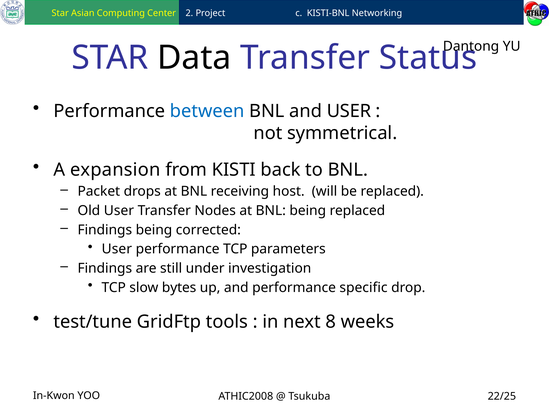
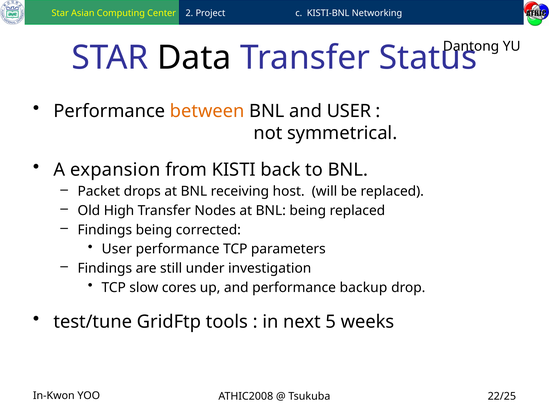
between colour: blue -> orange
Old User: User -> High
bytes: bytes -> cores
specific: specific -> backup
8: 8 -> 5
